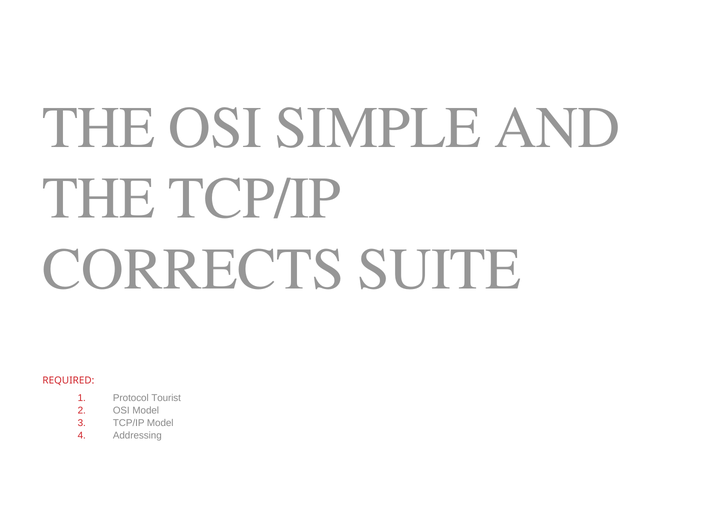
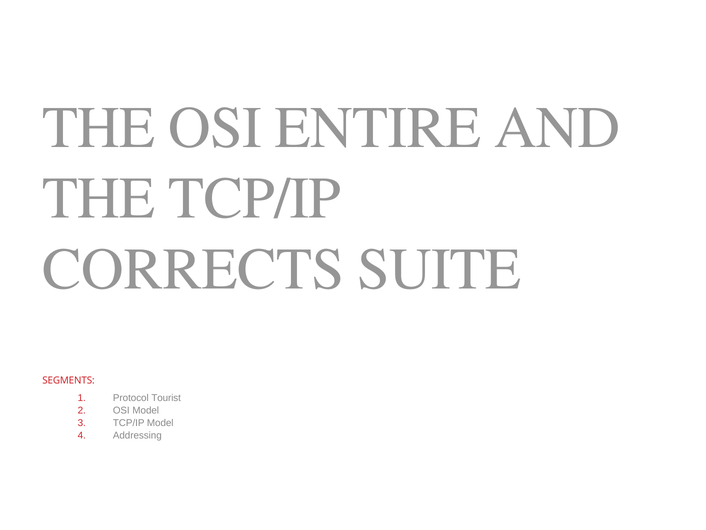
SIMPLE: SIMPLE -> ENTIRE
REQUIRED: REQUIRED -> SEGMENTS
